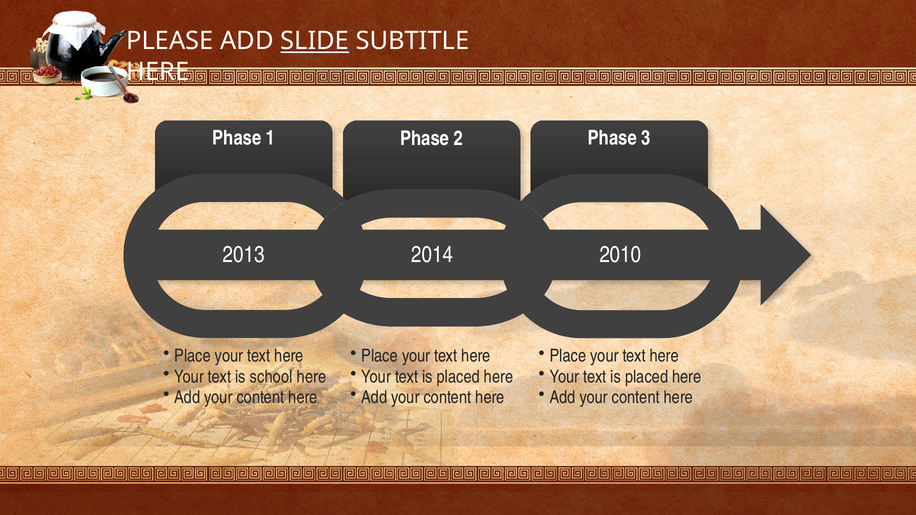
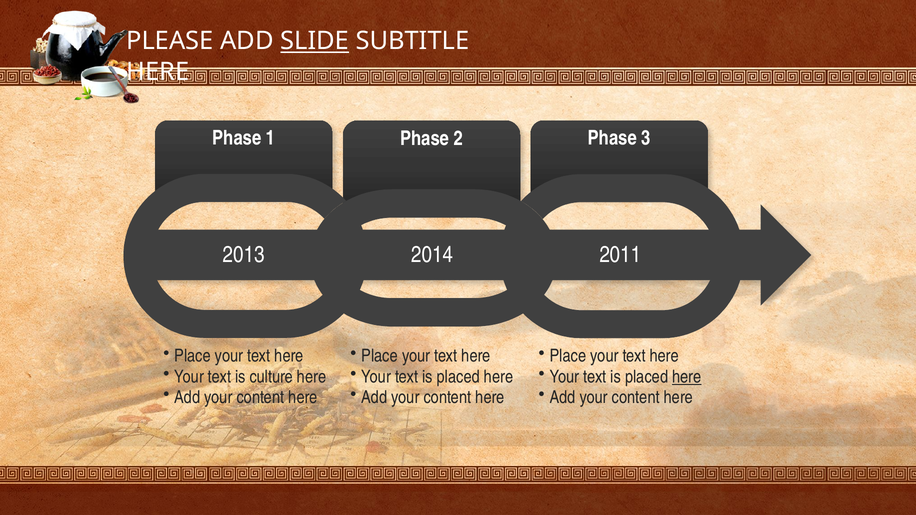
2010: 2010 -> 2011
school: school -> culture
here at (687, 377) underline: none -> present
